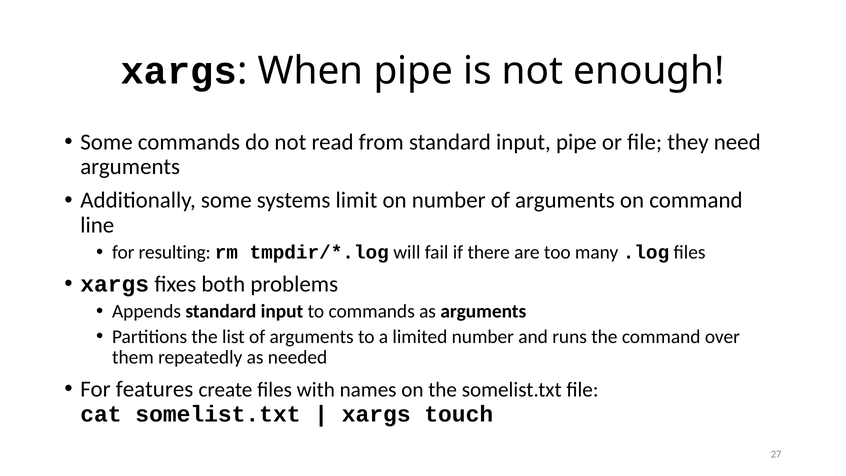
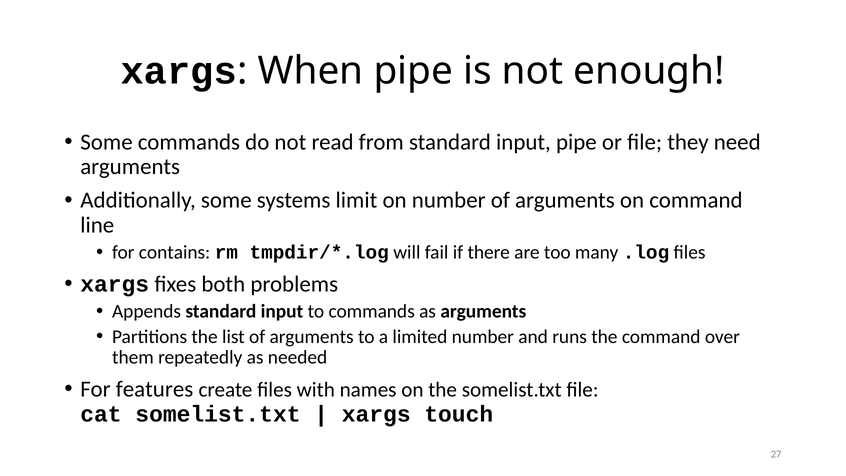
resulting: resulting -> contains
